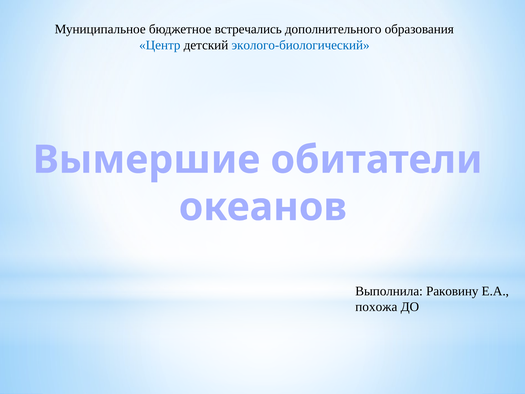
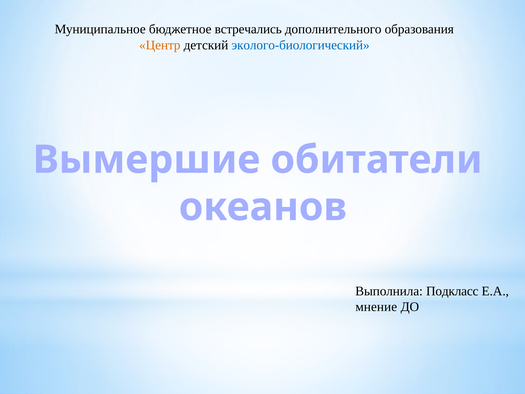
Центр colour: blue -> orange
Раковину: Раковину -> Подкласс
похожа: похожа -> мнение
